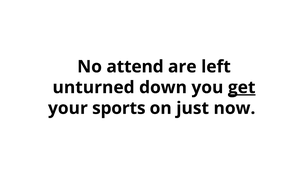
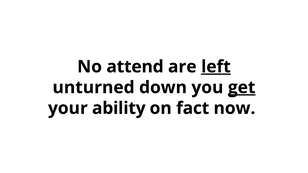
left underline: none -> present
sports: sports -> ability
just: just -> fact
